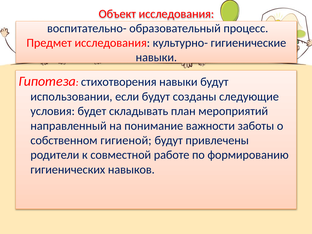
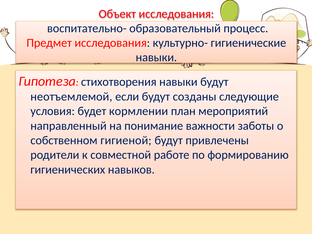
использовании: использовании -> неотъемлемой
складывать: складывать -> кормлении
